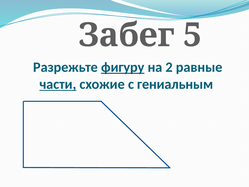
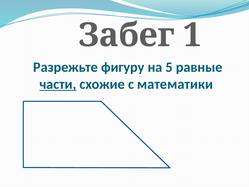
5: 5 -> 1
фигуру underline: present -> none
2: 2 -> 5
гениальным: гениальным -> математики
